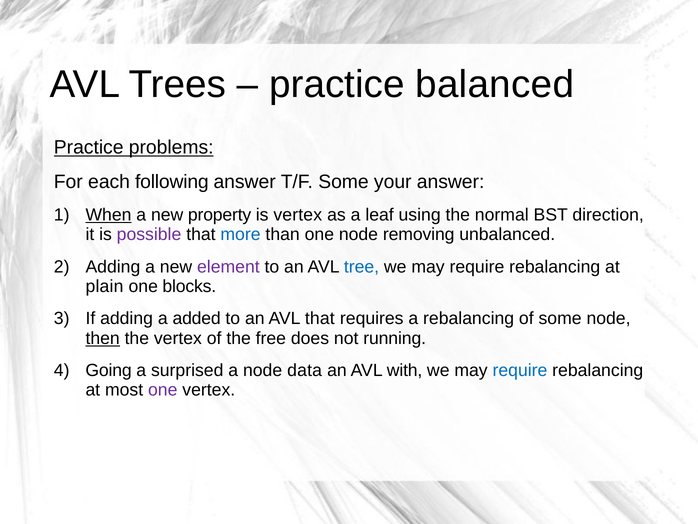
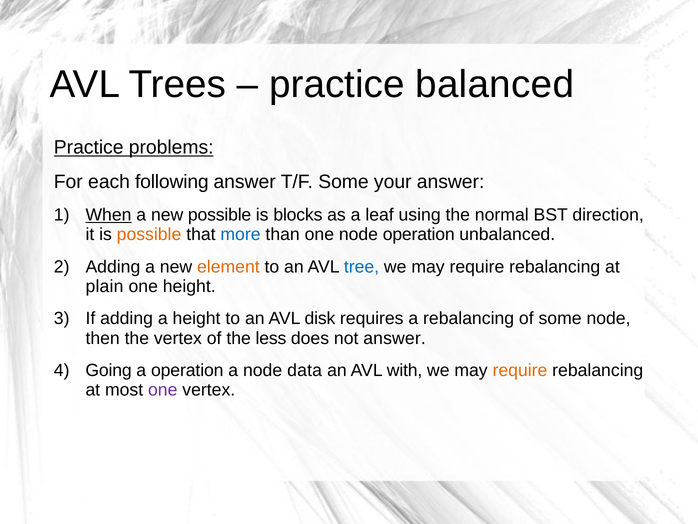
new property: property -> possible
is vertex: vertex -> blocks
possible at (149, 234) colour: purple -> orange
node removing: removing -> operation
element colour: purple -> orange
one blocks: blocks -> height
a added: added -> height
AVL that: that -> disk
then underline: present -> none
free: free -> less
not running: running -> answer
a surprised: surprised -> operation
require at (520, 370) colour: blue -> orange
